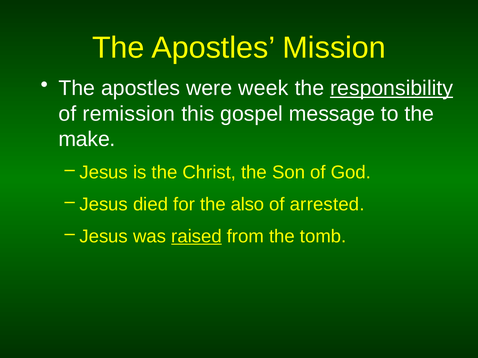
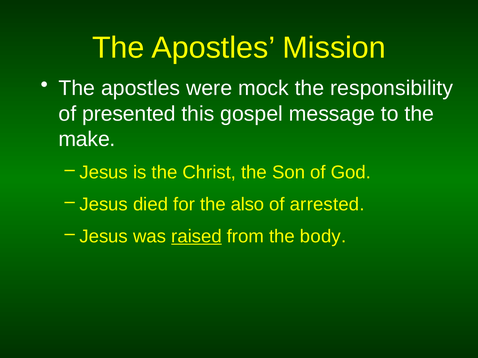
week: week -> mock
responsibility underline: present -> none
remission: remission -> presented
tomb: tomb -> body
